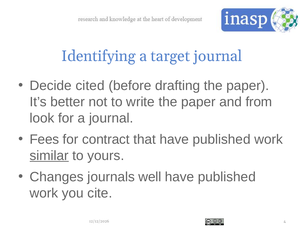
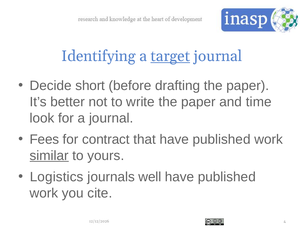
target underline: none -> present
cited: cited -> short
from: from -> time
Changes: Changes -> Logistics
